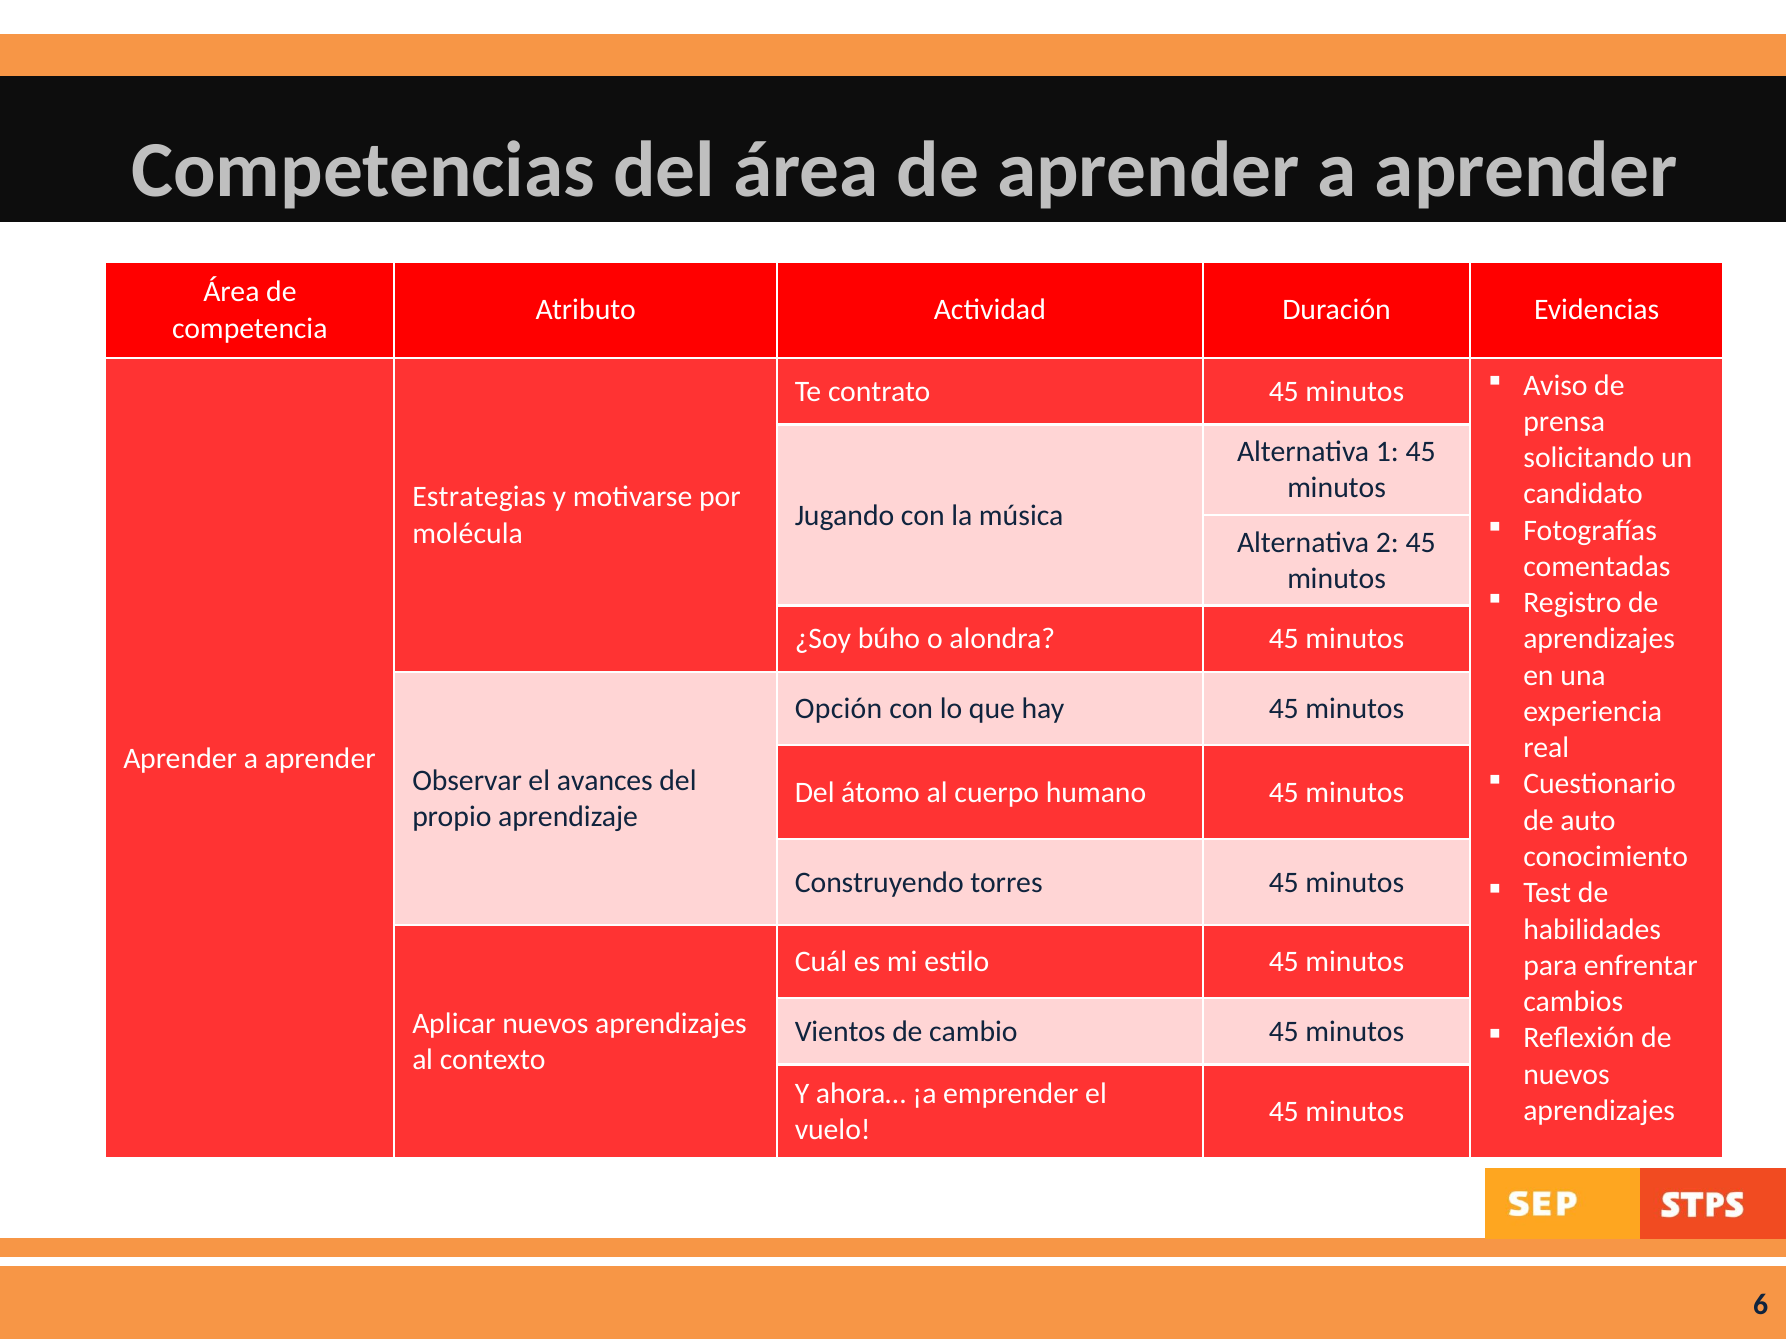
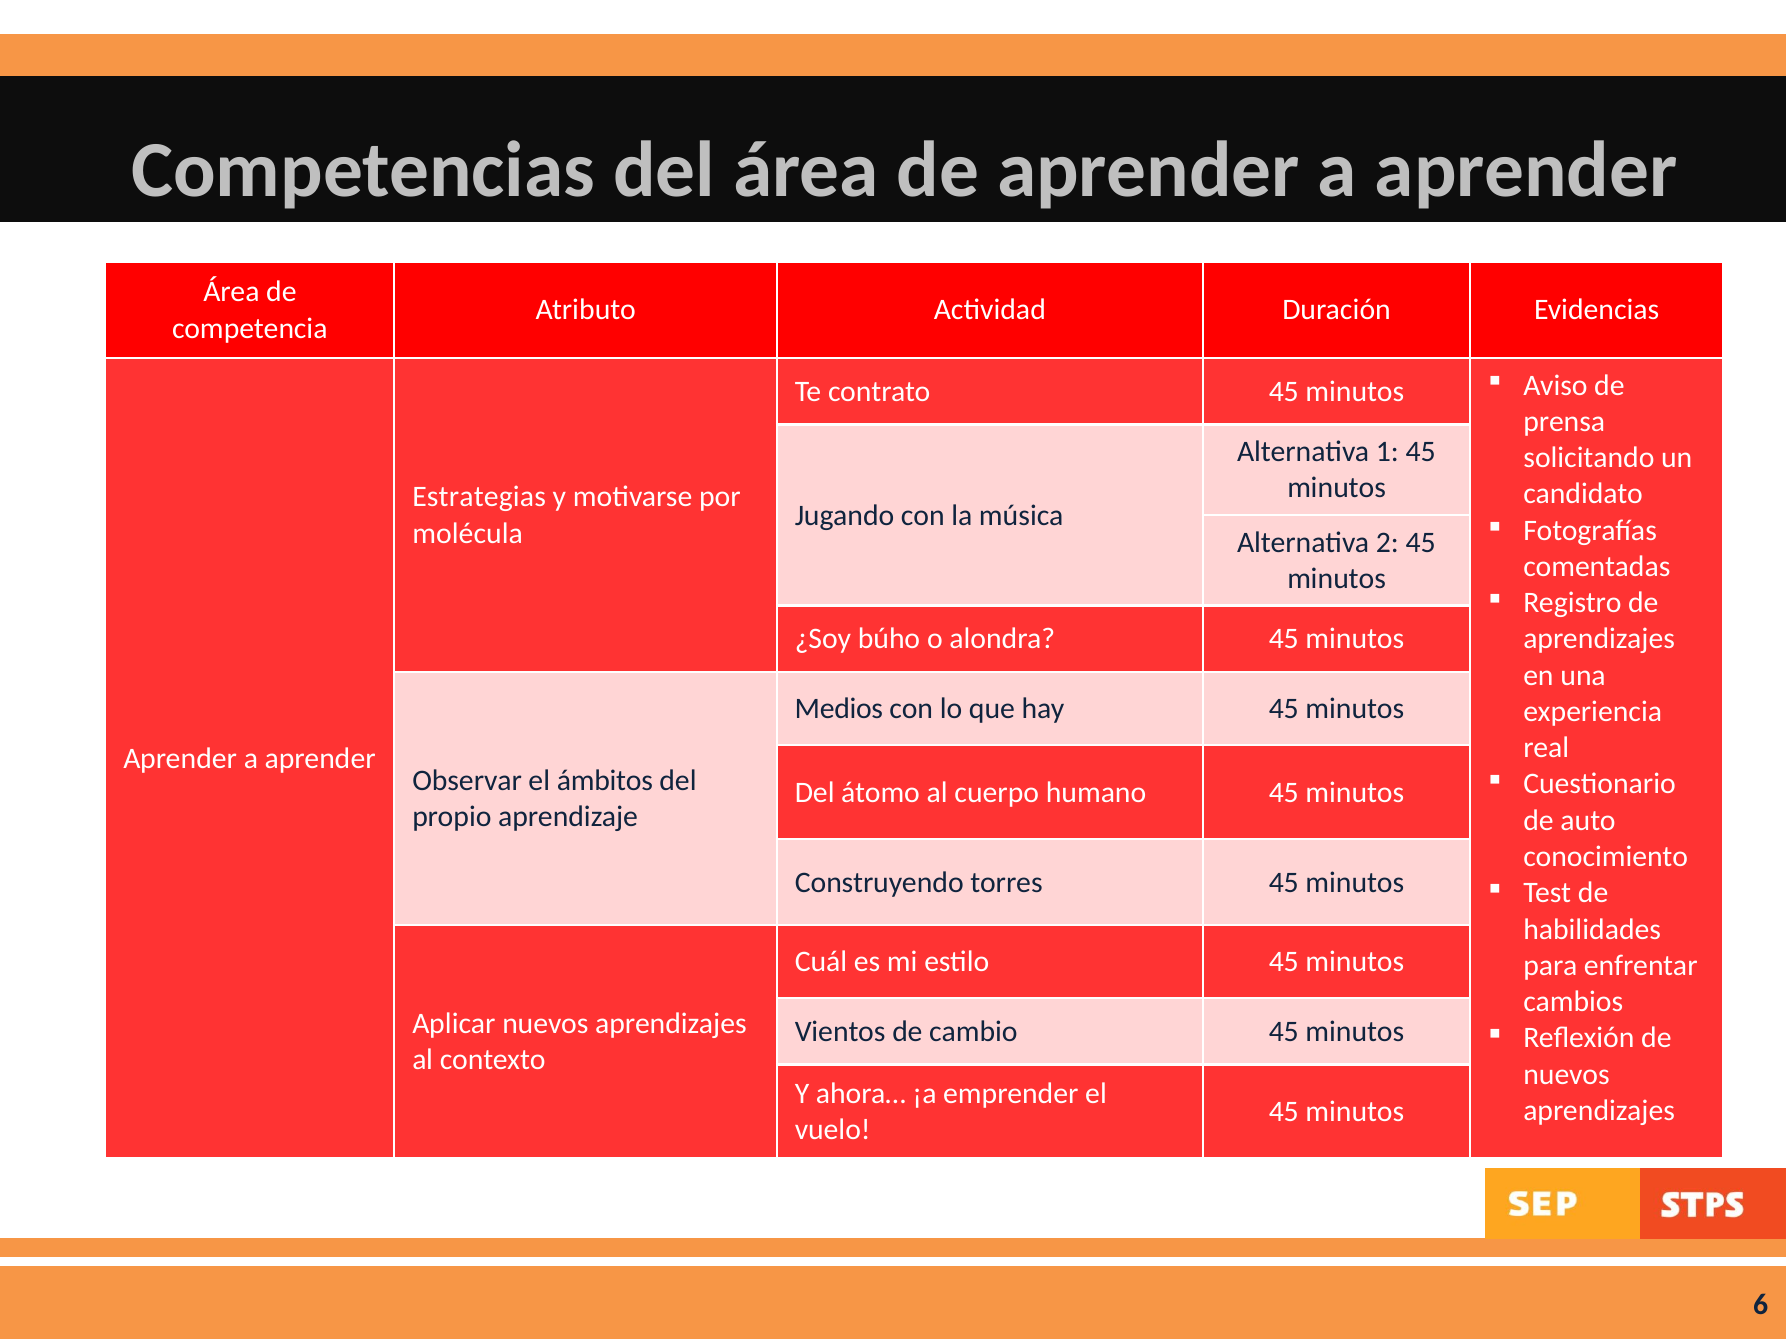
Opción: Opción -> Medios
avances: avances -> ámbitos
